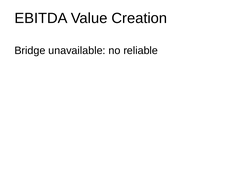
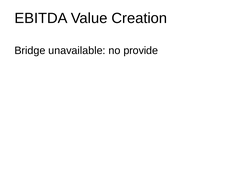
reliable: reliable -> provide
